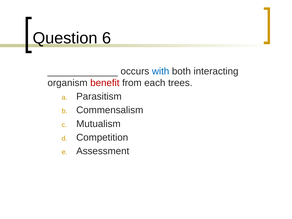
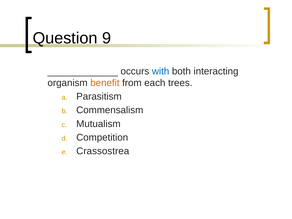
6: 6 -> 9
benefit colour: red -> orange
Assessment: Assessment -> Crassostrea
